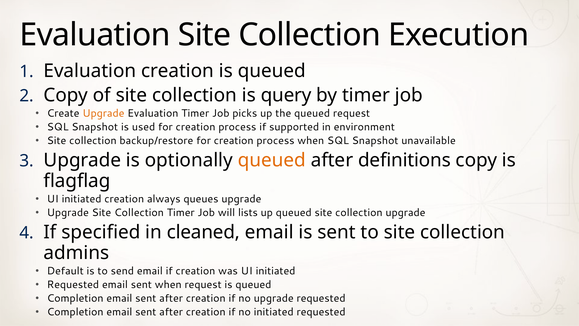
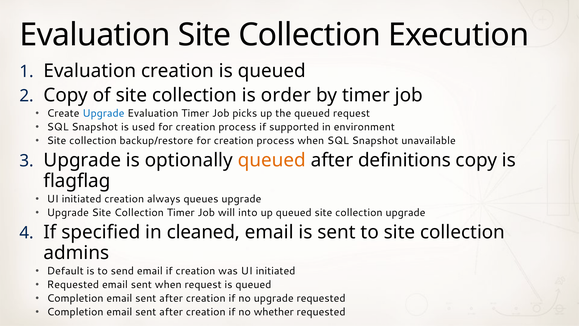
query: query -> order
Upgrade at (103, 113) colour: orange -> blue
lists: lists -> into
no initiated: initiated -> whether
